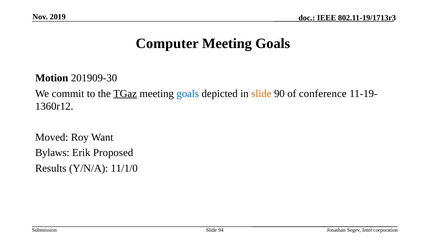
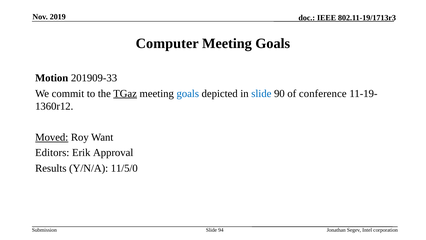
201909-30: 201909-30 -> 201909-33
slide at (261, 93) colour: orange -> blue
Moved underline: none -> present
Bylaws: Bylaws -> Editors
Proposed: Proposed -> Approval
11/1/0: 11/1/0 -> 11/5/0
